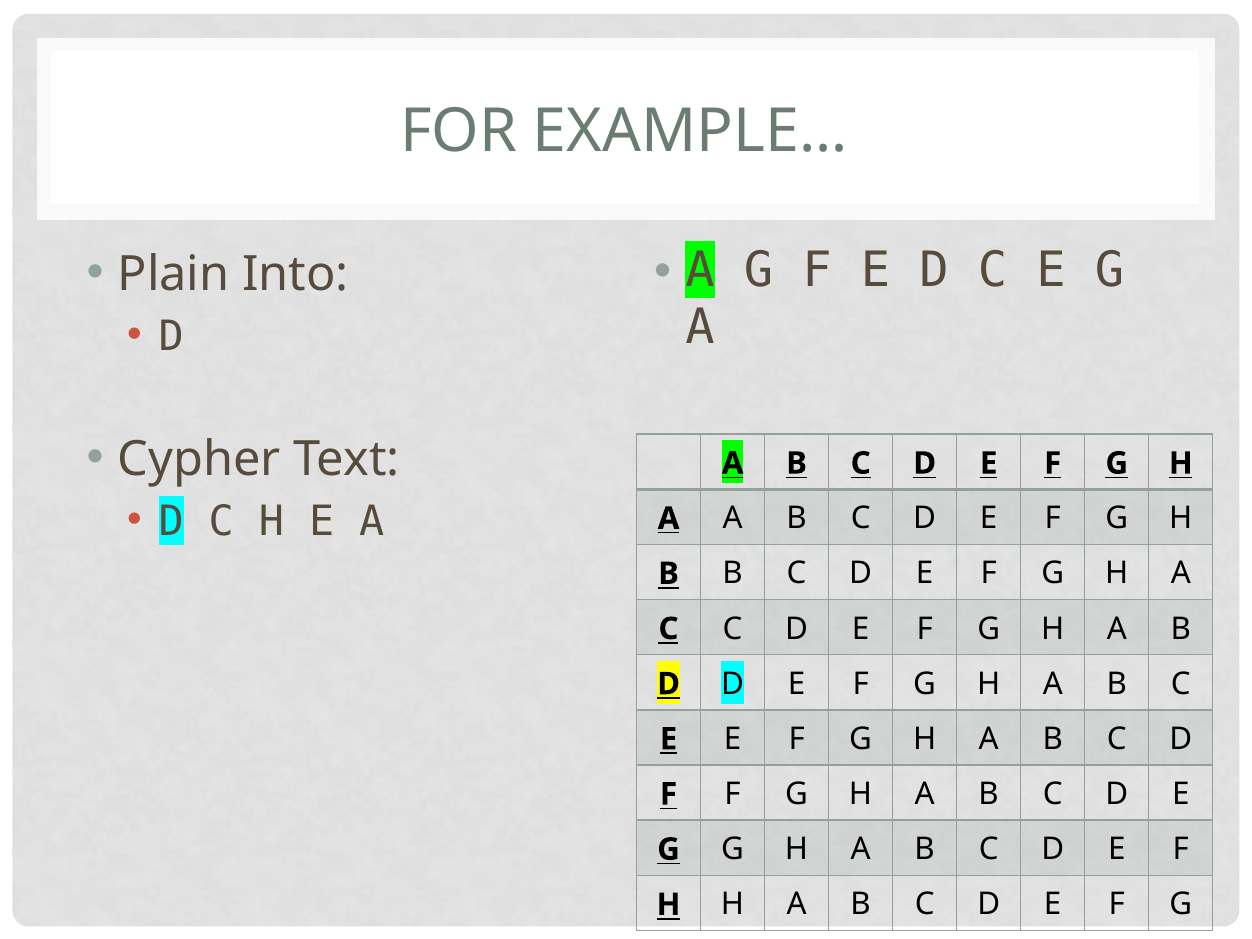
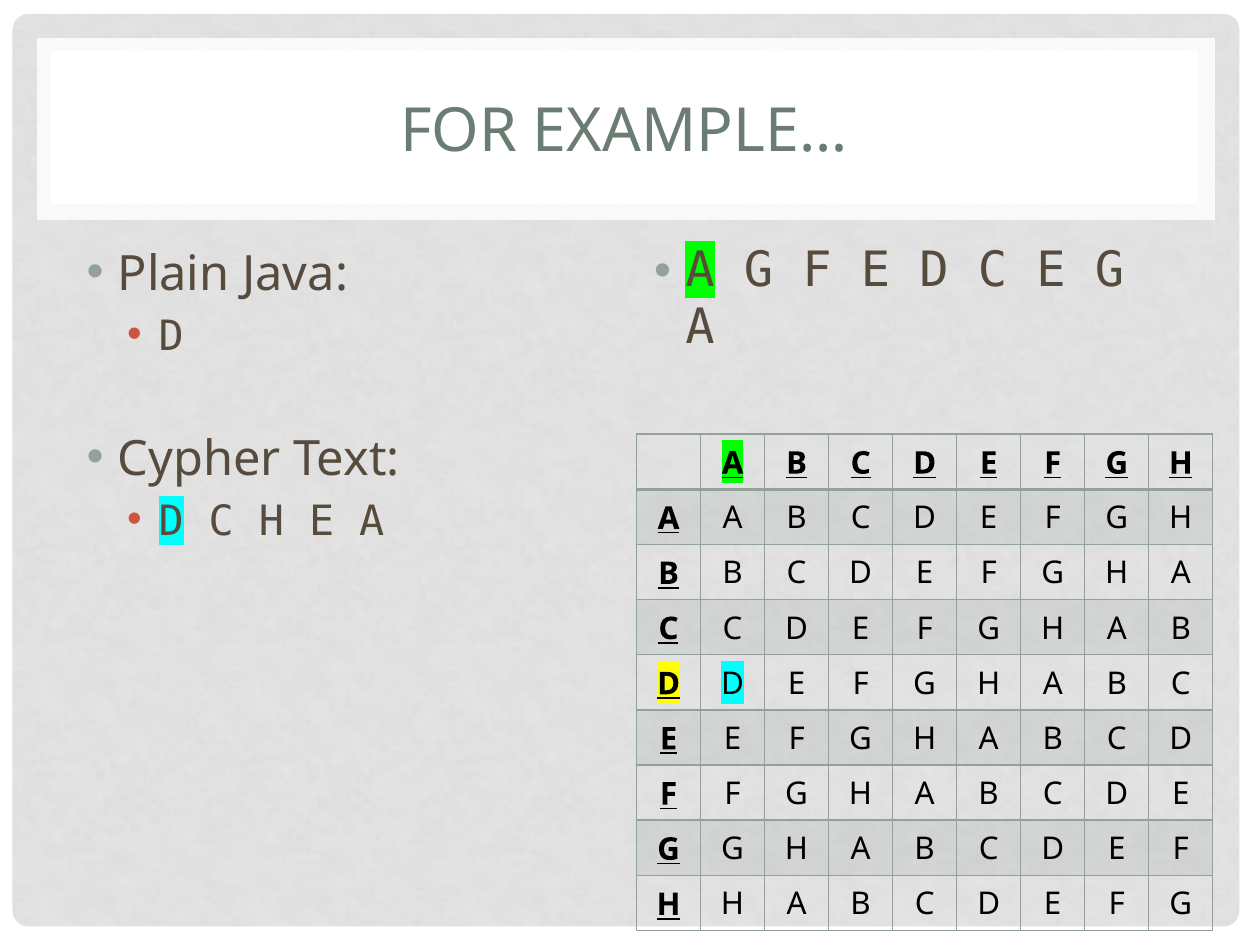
Into: Into -> Java
